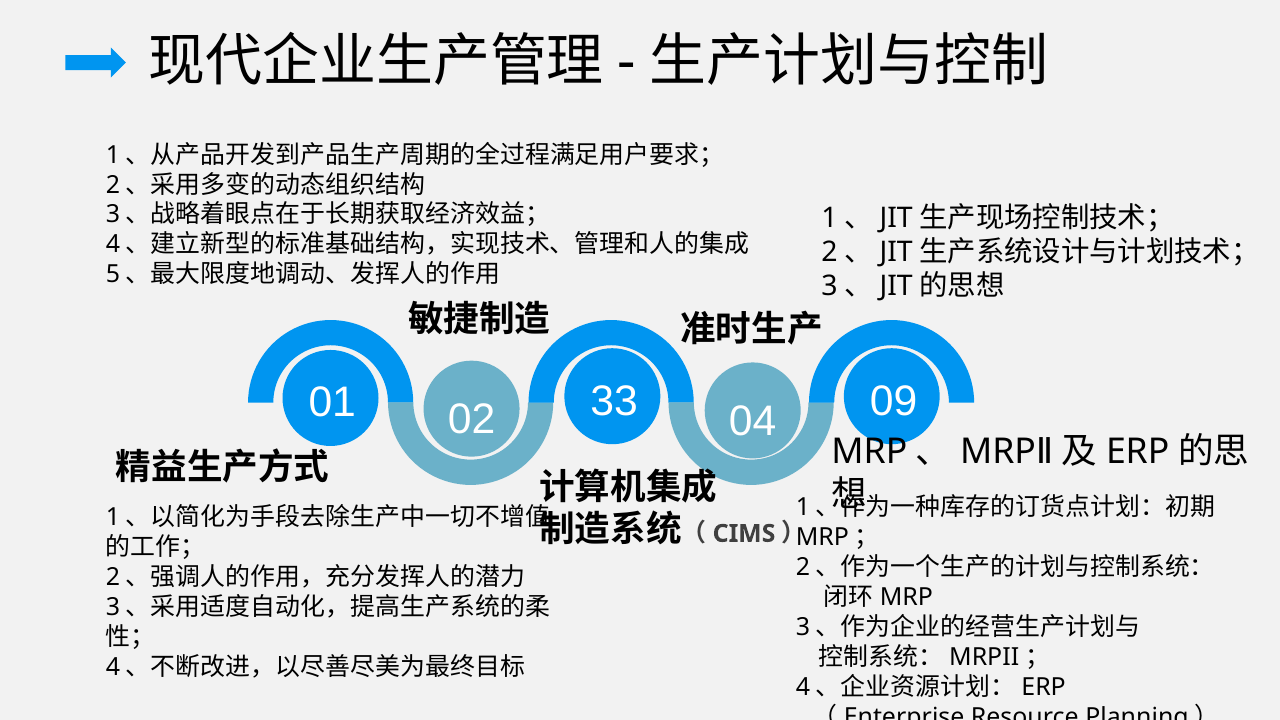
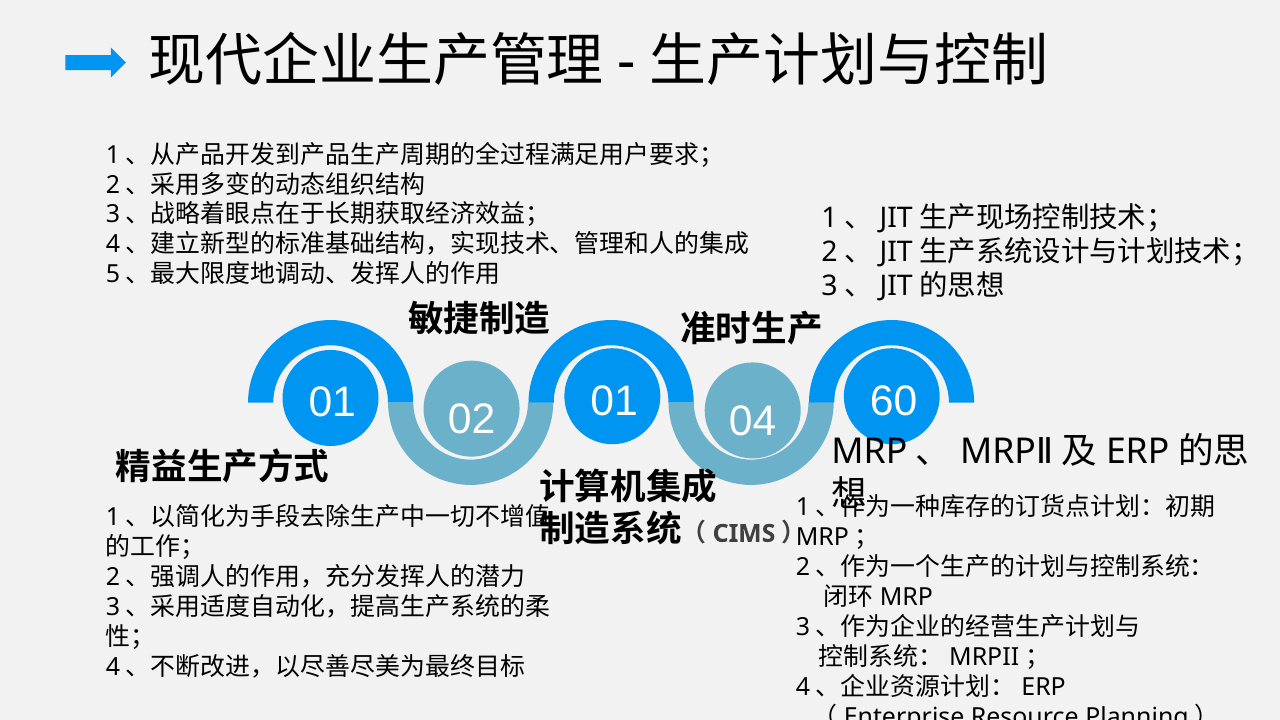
02 33: 33 -> 01
09: 09 -> 60
